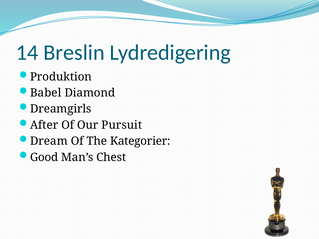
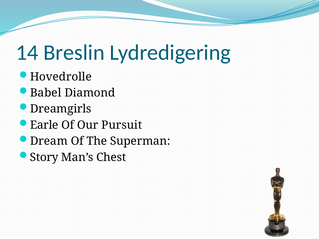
Produktion: Produktion -> Hovedrolle
After: After -> Earle
Kategorier: Kategorier -> Superman
Good: Good -> Story
